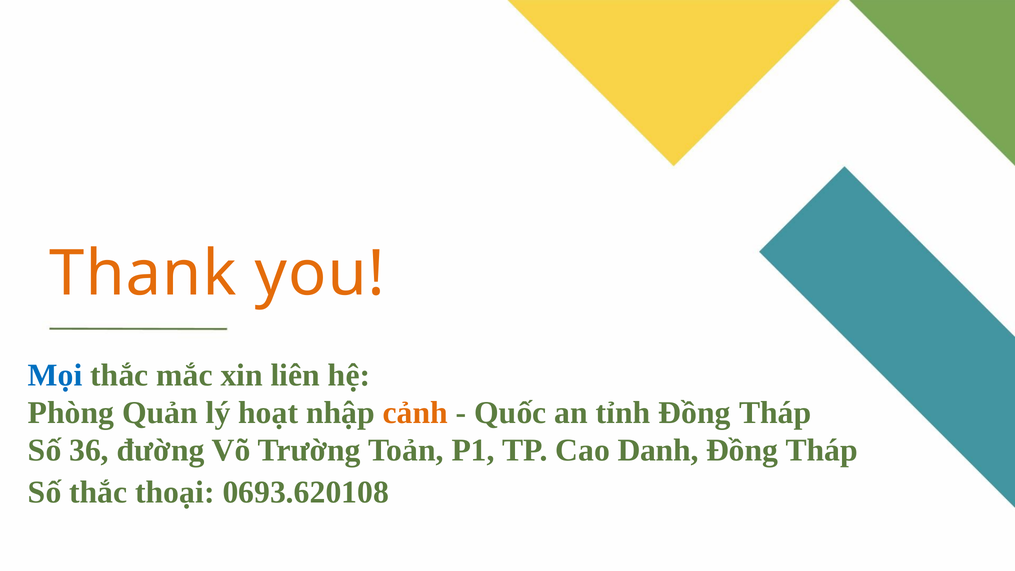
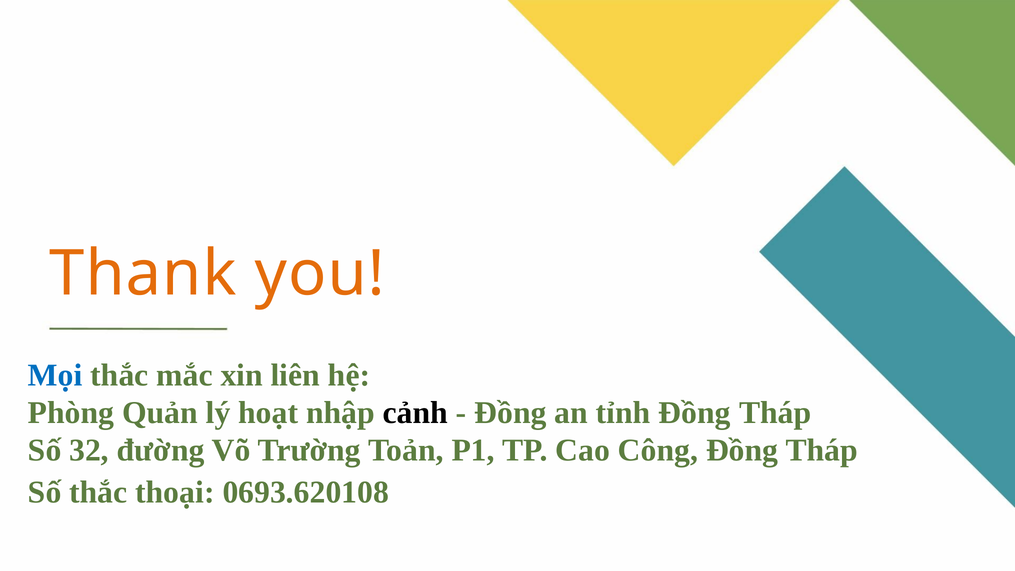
cảnh colour: orange -> black
Quốc at (510, 413): Quốc -> Đồng
36: 36 -> 32
Danh: Danh -> Công
